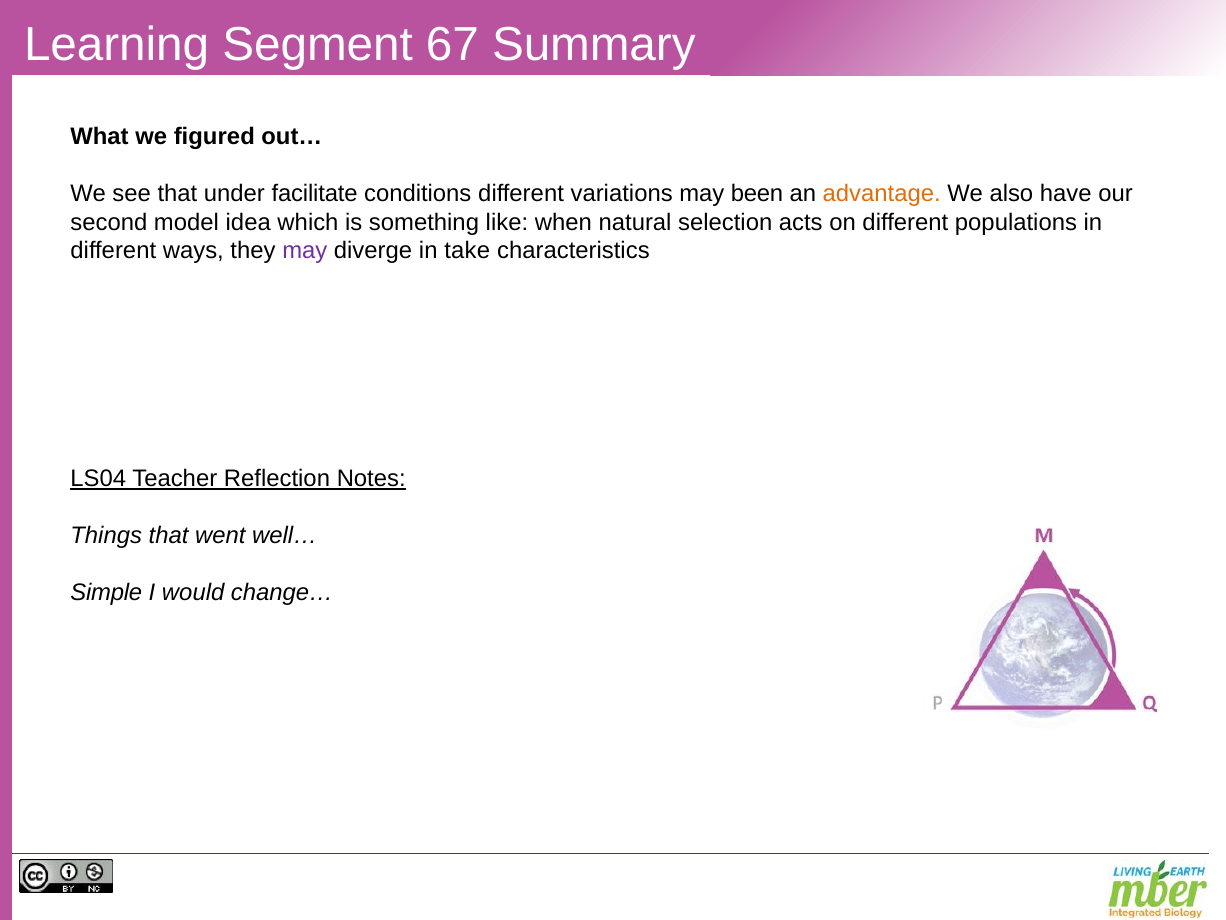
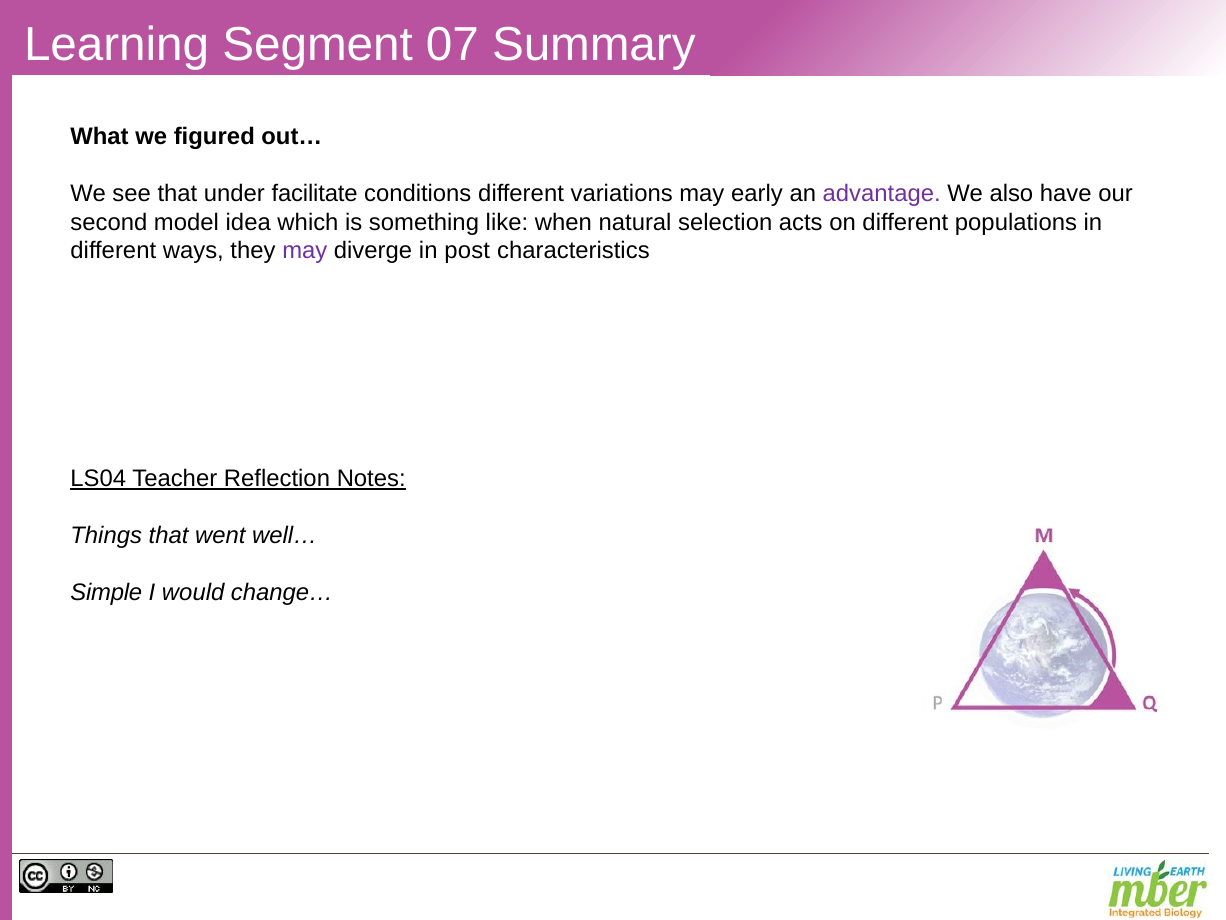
67: 67 -> 07
been: been -> early
advantage colour: orange -> purple
take: take -> post
